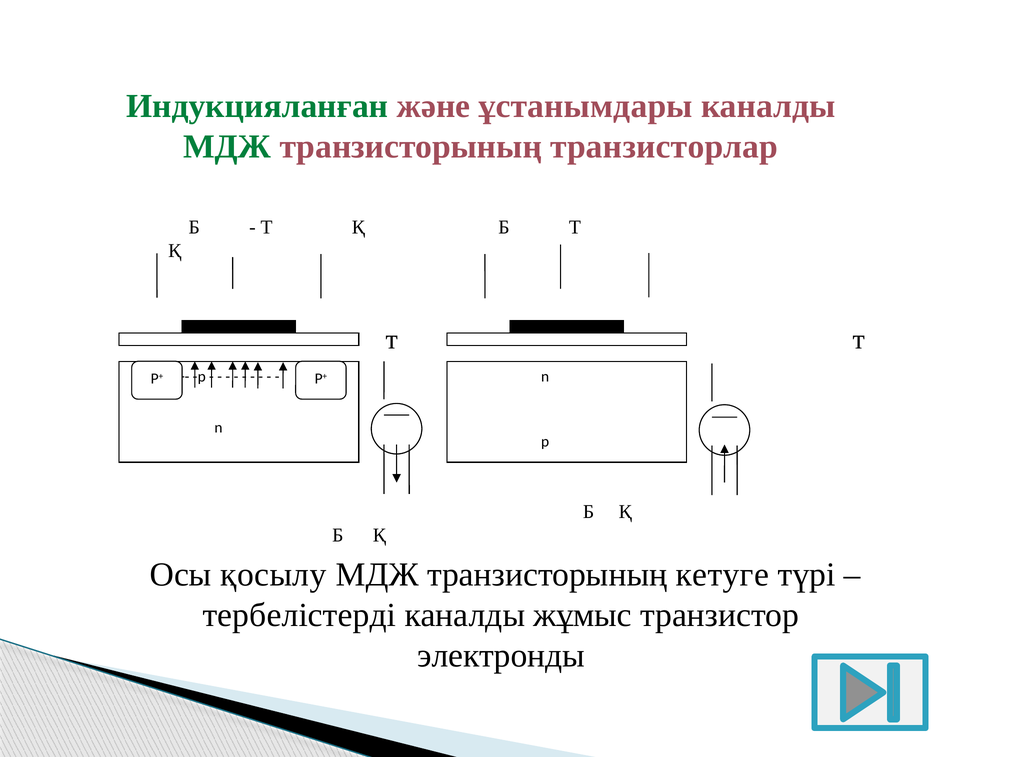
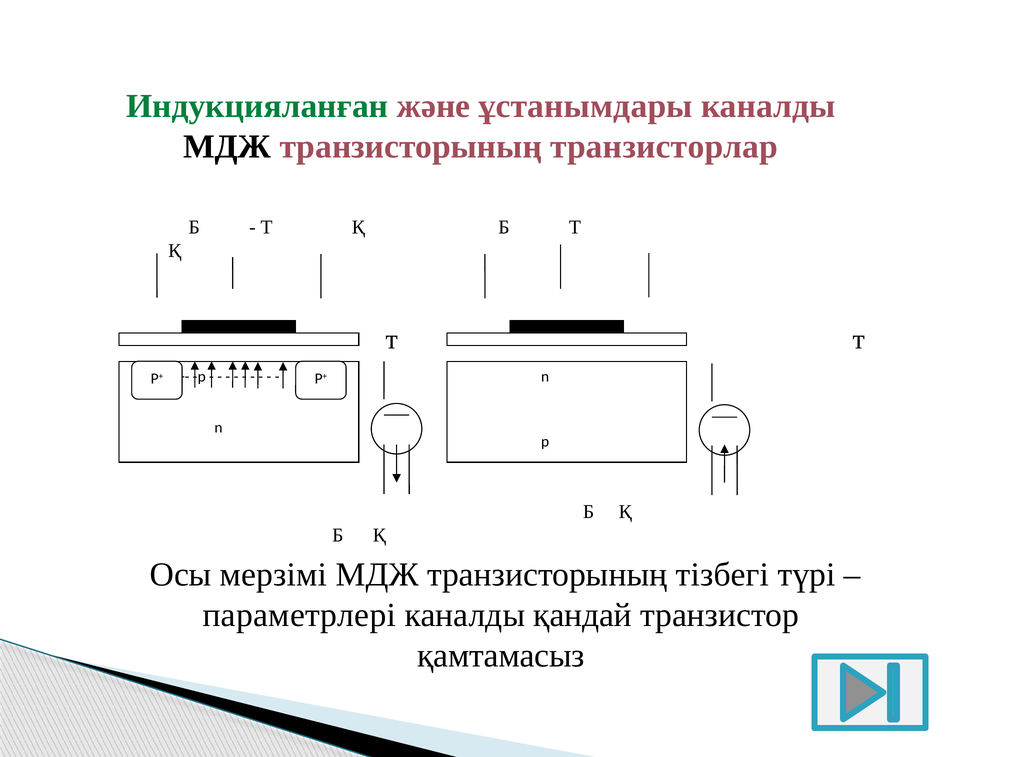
МДЖ at (227, 147) colour: green -> black
қосылу: қосылу -> мерзімі
кетуге: кетуге -> тізбегі
тербелістерді: тербелістерді -> параметрлері
жұмыс: жұмыс -> қандай
электронды: электронды -> қамтамасыз
